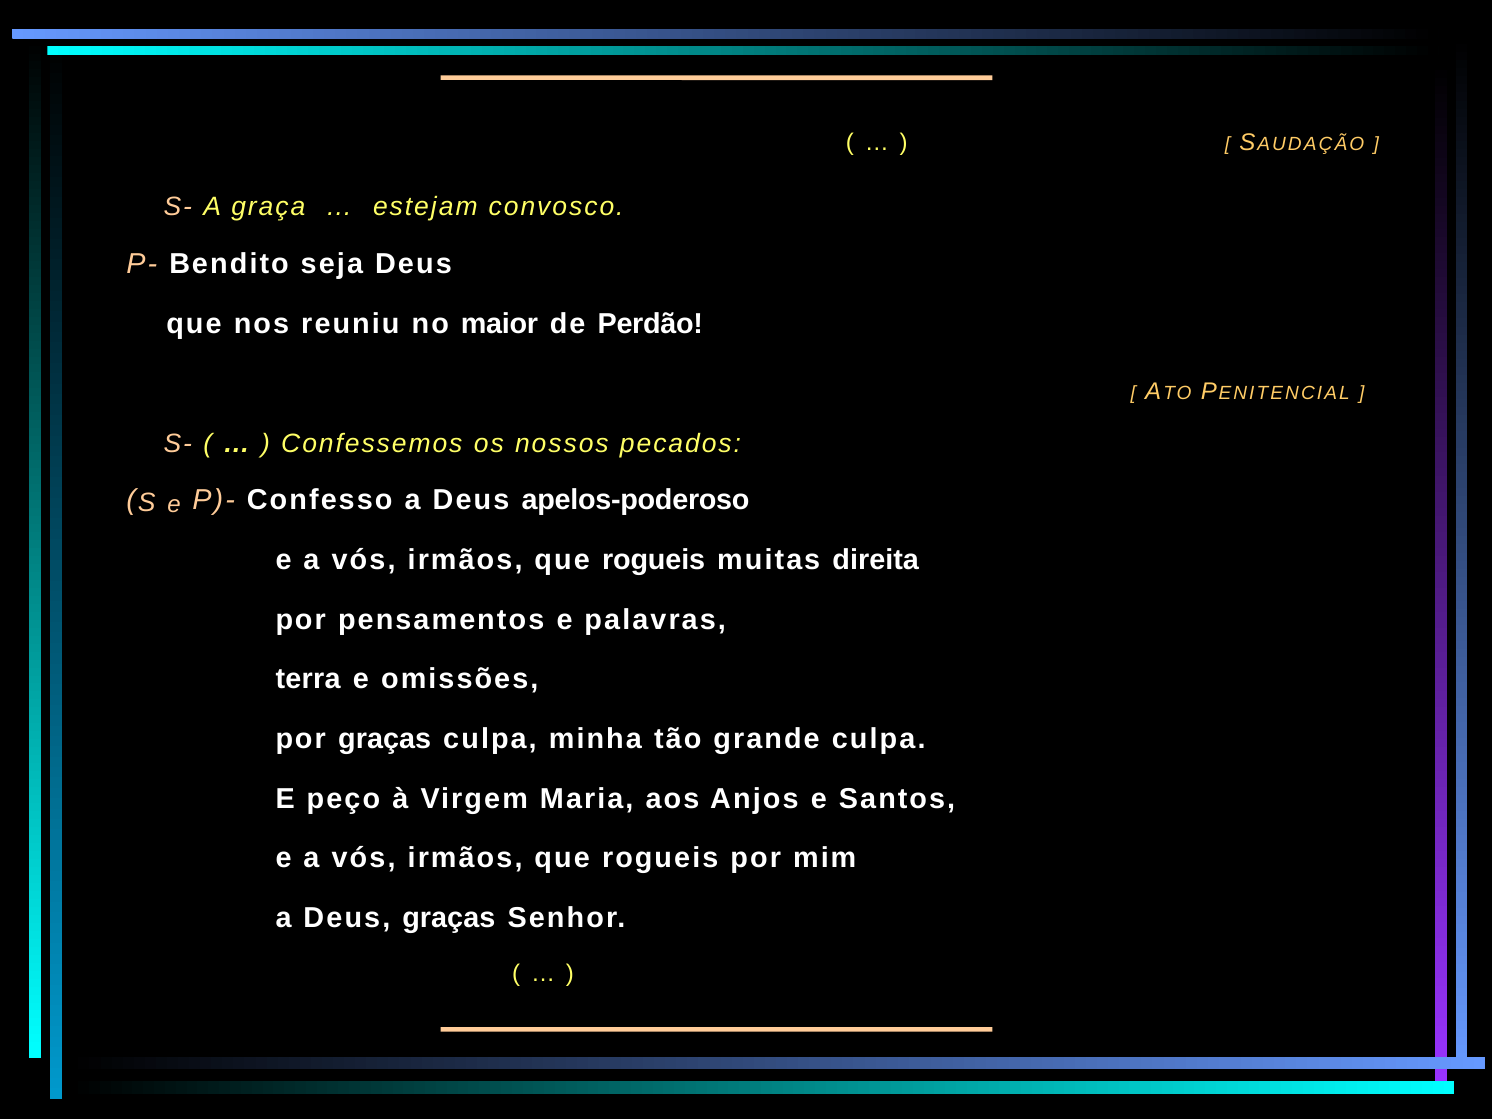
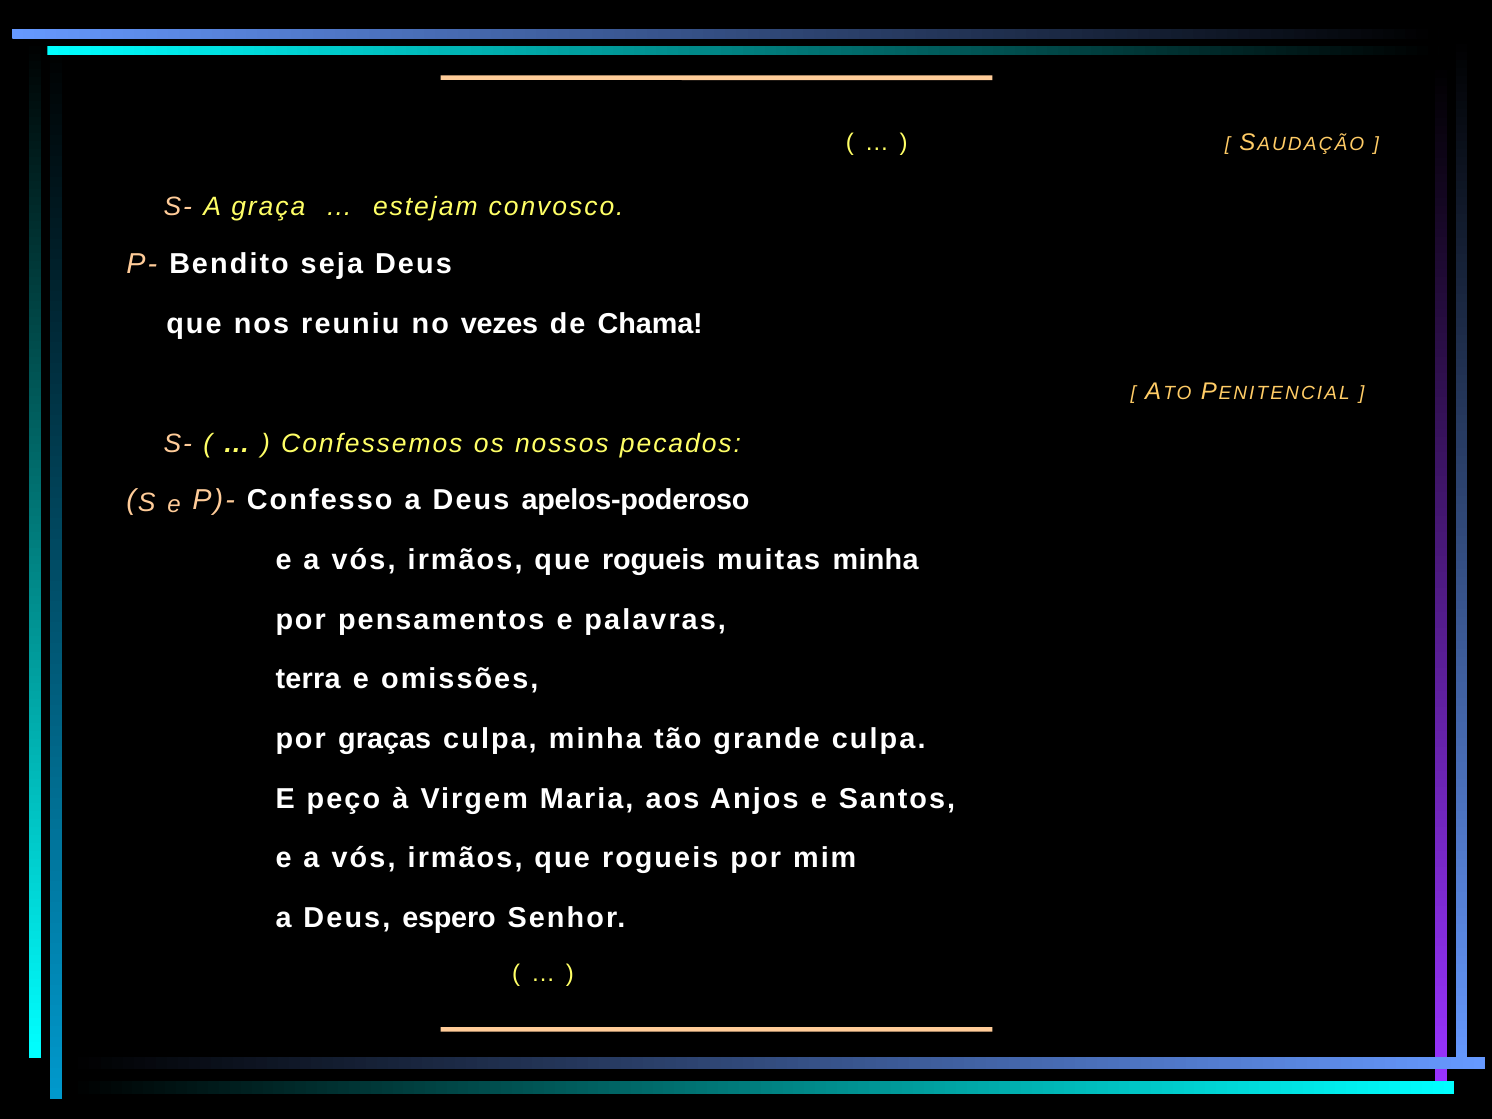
maior: maior -> vezes
Perdão: Perdão -> Chama
muitas direita: direita -> minha
Deus graças: graças -> espero
